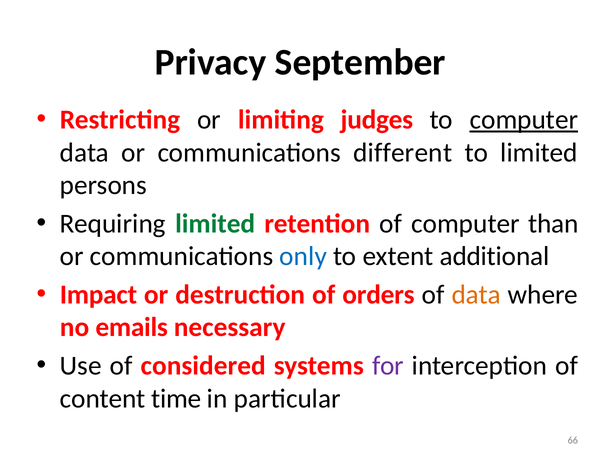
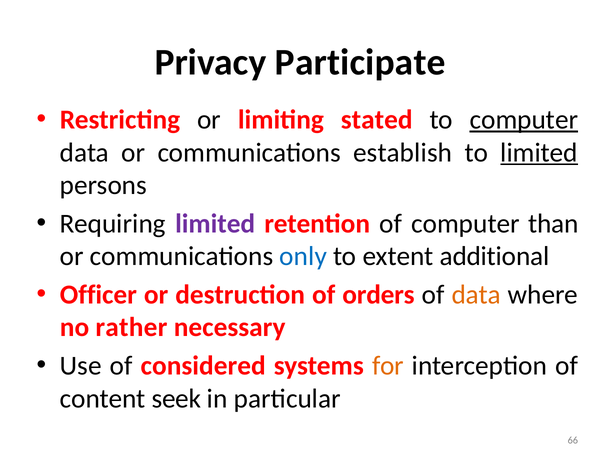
September: September -> Participate
judges: judges -> stated
different: different -> establish
limited at (539, 153) underline: none -> present
limited at (215, 224) colour: green -> purple
Impact: Impact -> Officer
emails: emails -> rather
for colour: purple -> orange
time: time -> seek
